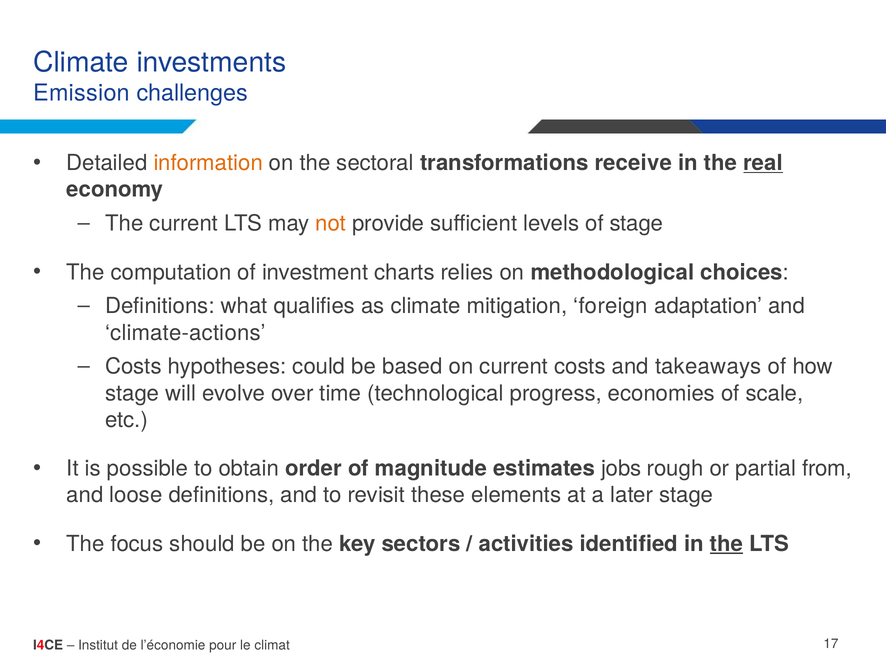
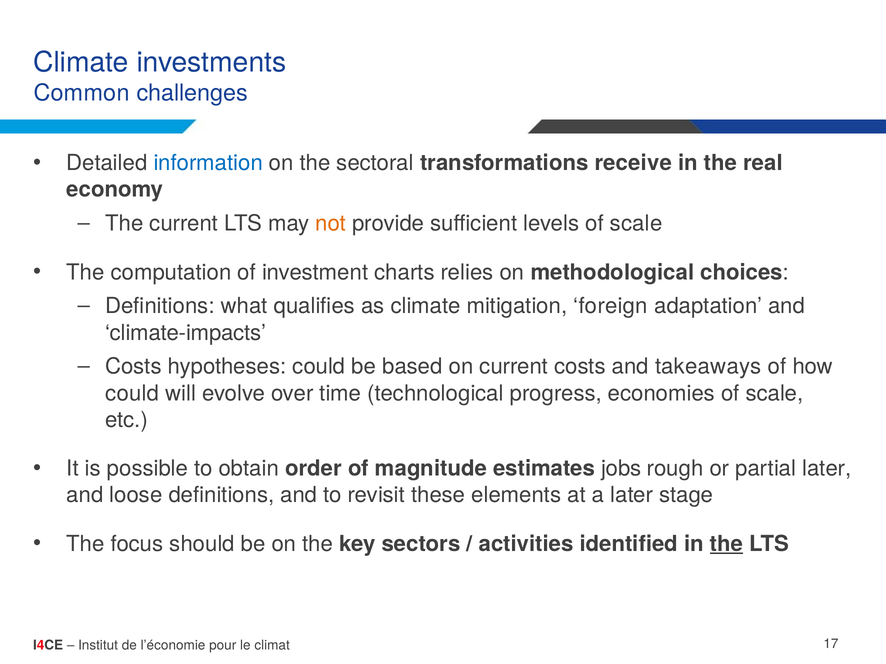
Emission: Emission -> Common
information colour: orange -> blue
real underline: present -> none
levels of stage: stage -> scale
climate-actions: climate-actions -> climate-impacts
stage at (132, 394): stage -> could
partial from: from -> later
